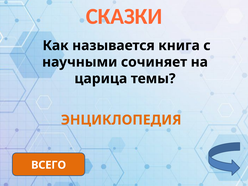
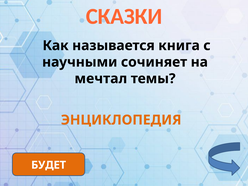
царица: царица -> мечтал
ВСЕГО: ВСЕГО -> БУДЕТ
